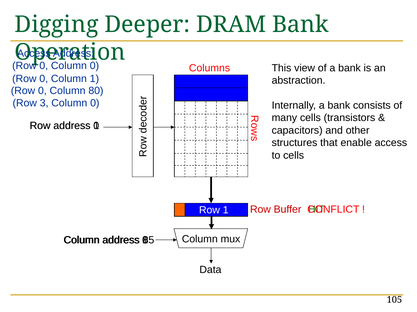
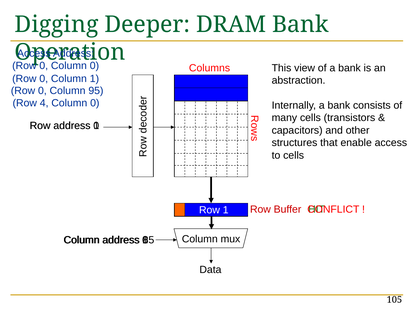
80: 80 -> 95
3: 3 -> 4
